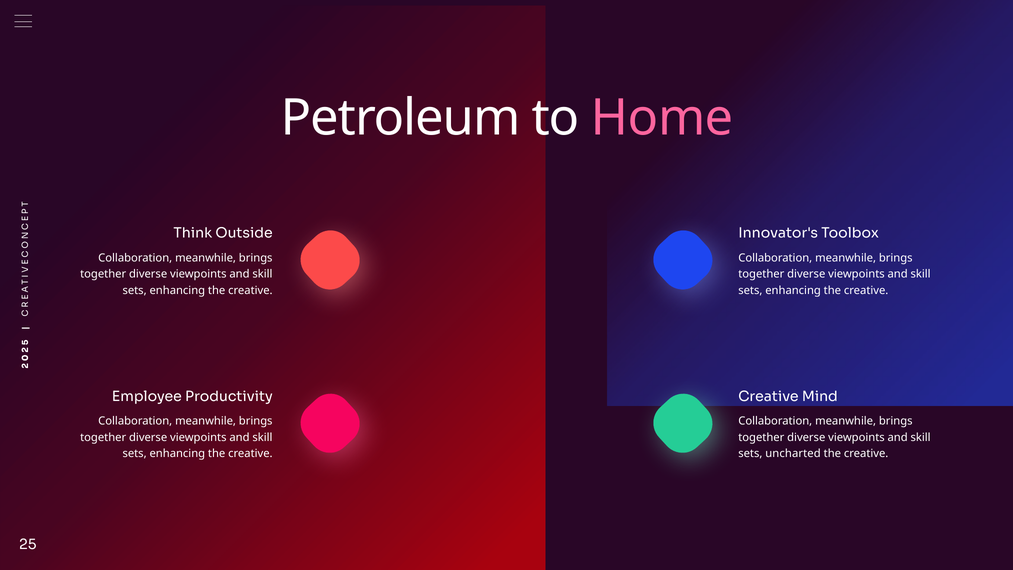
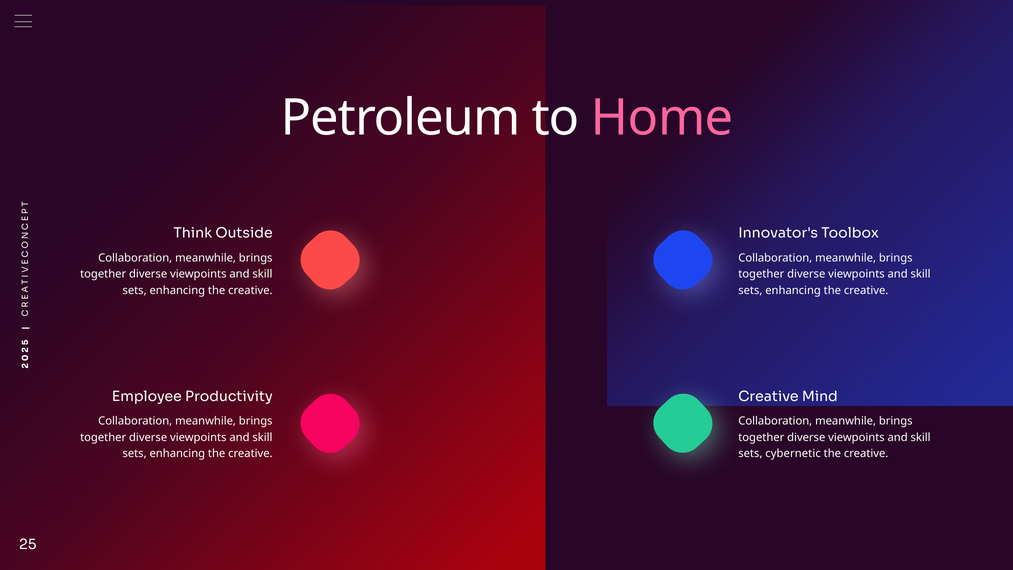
uncharted: uncharted -> cybernetic
